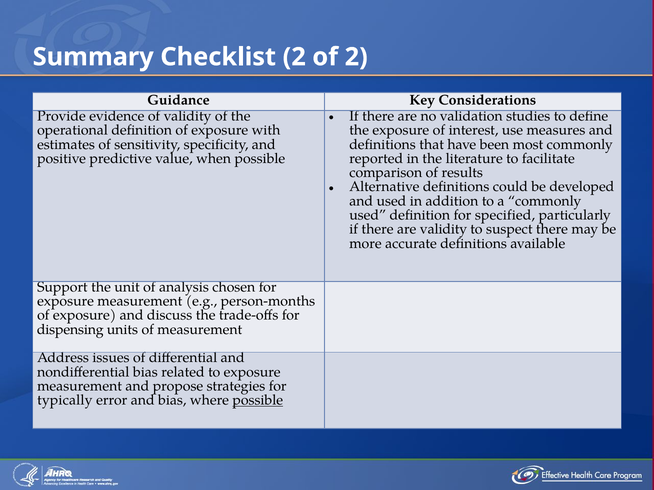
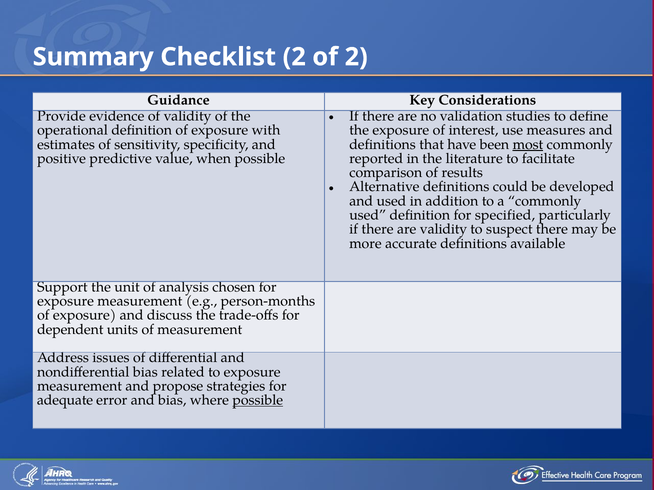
most underline: none -> present
dispensing: dispensing -> dependent
typically: typically -> adequate
